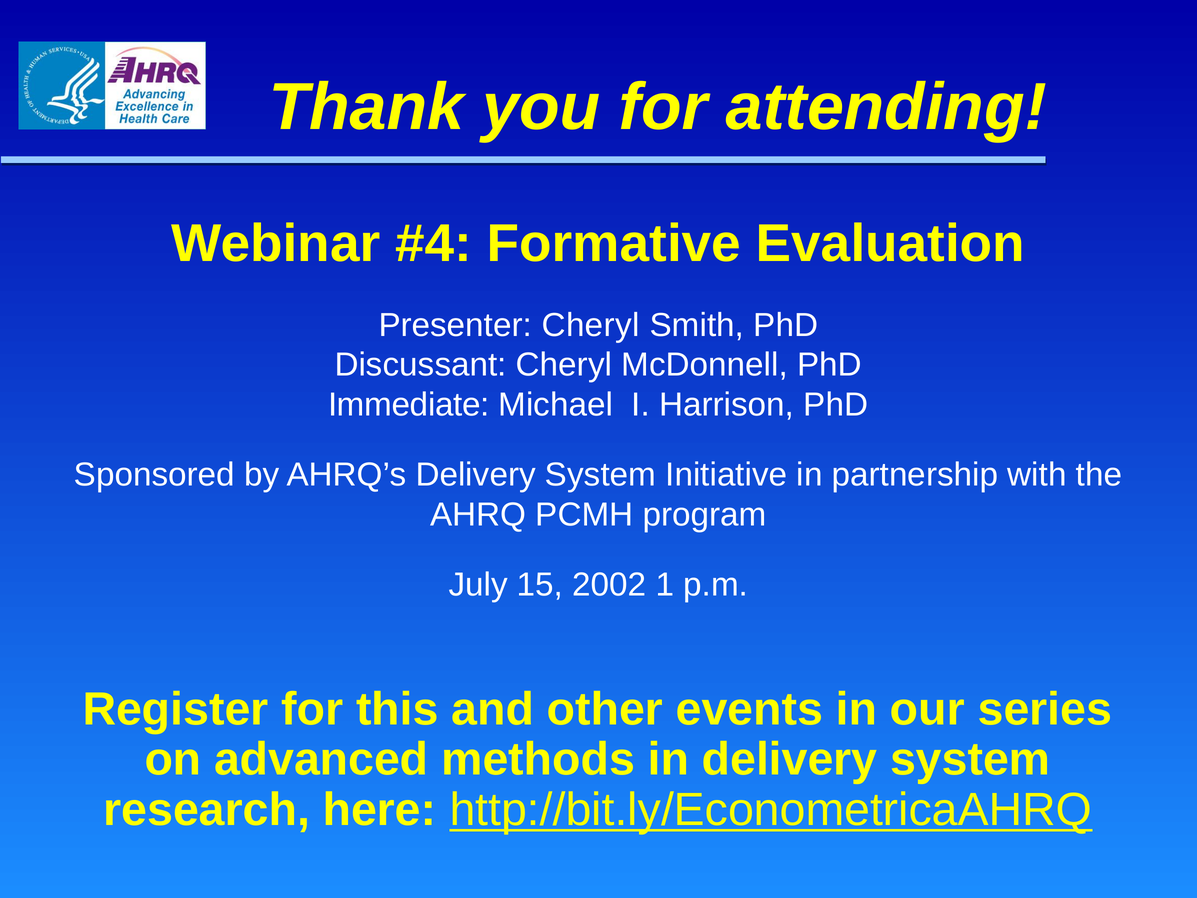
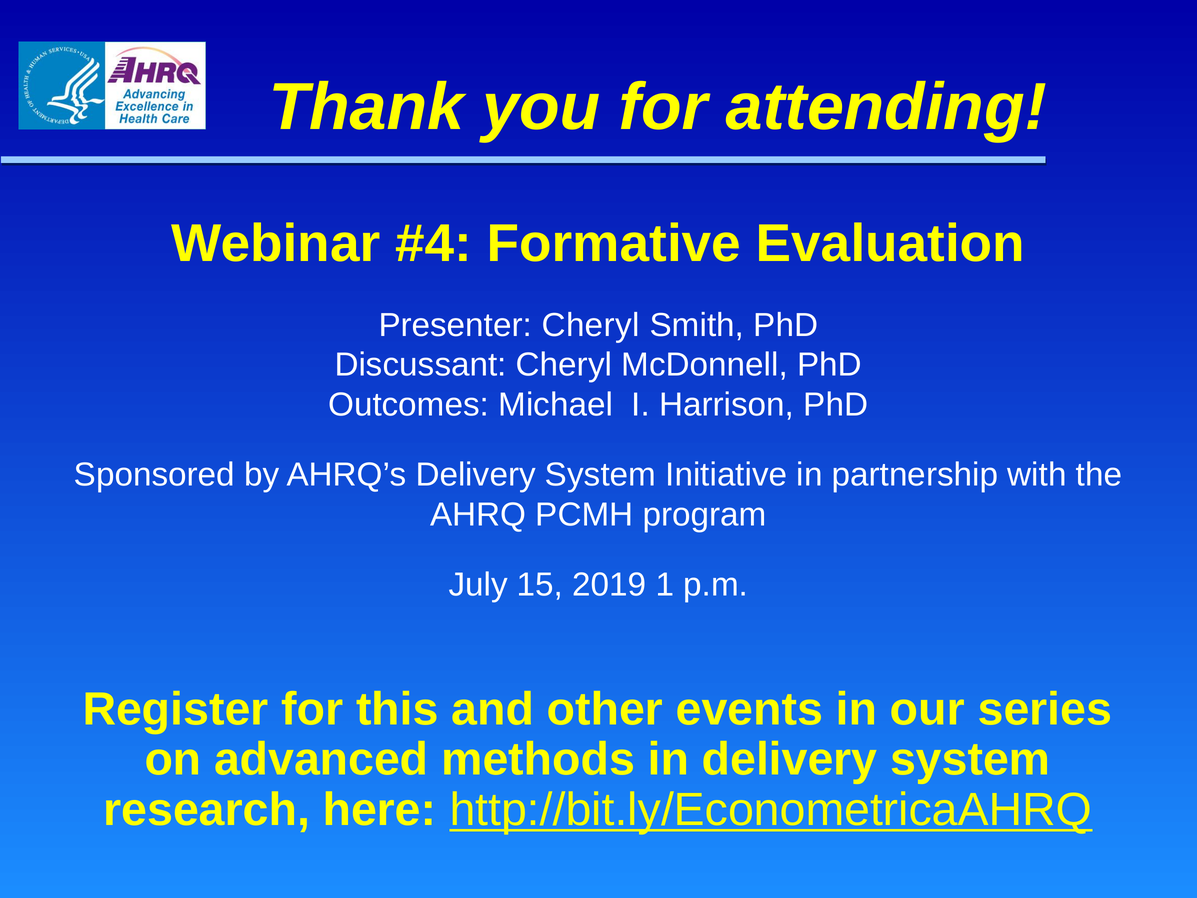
Immediate: Immediate -> Outcomes
2002: 2002 -> 2019
